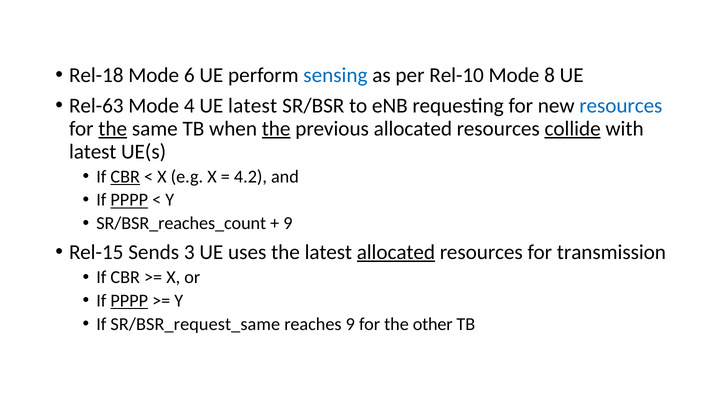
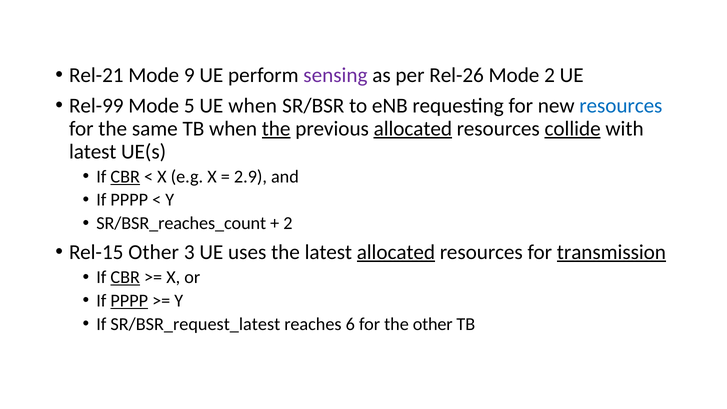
Rel-18: Rel-18 -> Rel-21
6: 6 -> 9
sensing colour: blue -> purple
Rel-10: Rel-10 -> Rel-26
Mode 8: 8 -> 2
Rel-63: Rel-63 -> Rel-99
4: 4 -> 5
UE latest: latest -> when
the at (113, 129) underline: present -> none
allocated at (413, 129) underline: none -> present
4.2: 4.2 -> 2.9
PPPP at (129, 200) underline: present -> none
9 at (288, 223): 9 -> 2
Rel-15 Sends: Sends -> Other
transmission underline: none -> present
CBR at (125, 277) underline: none -> present
SR/BSR_request_same: SR/BSR_request_same -> SR/BSR_request_latest
reaches 9: 9 -> 6
